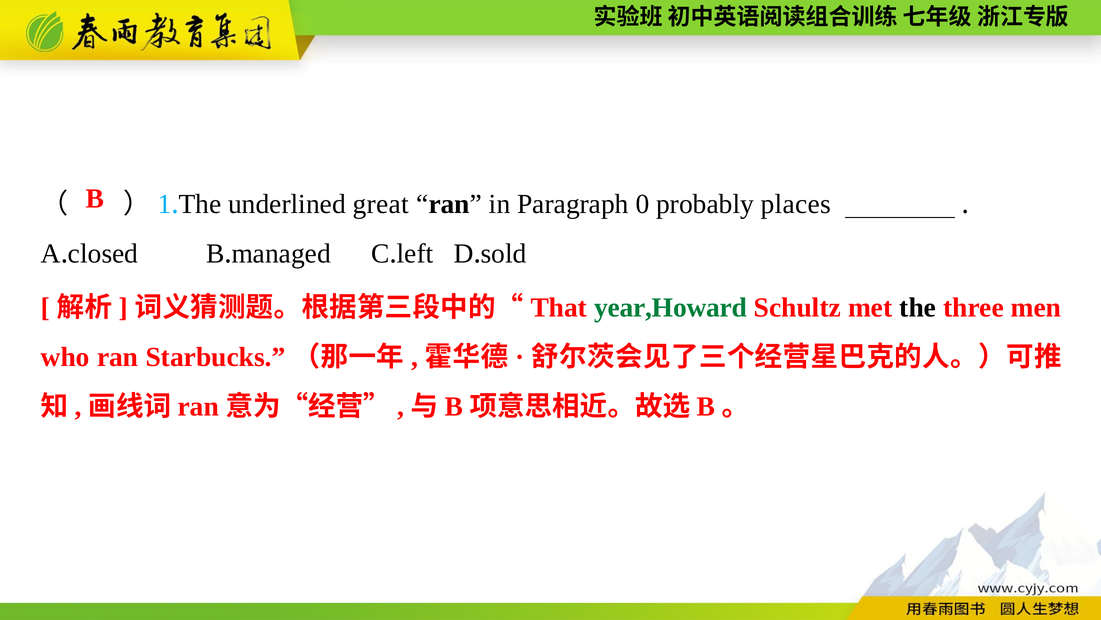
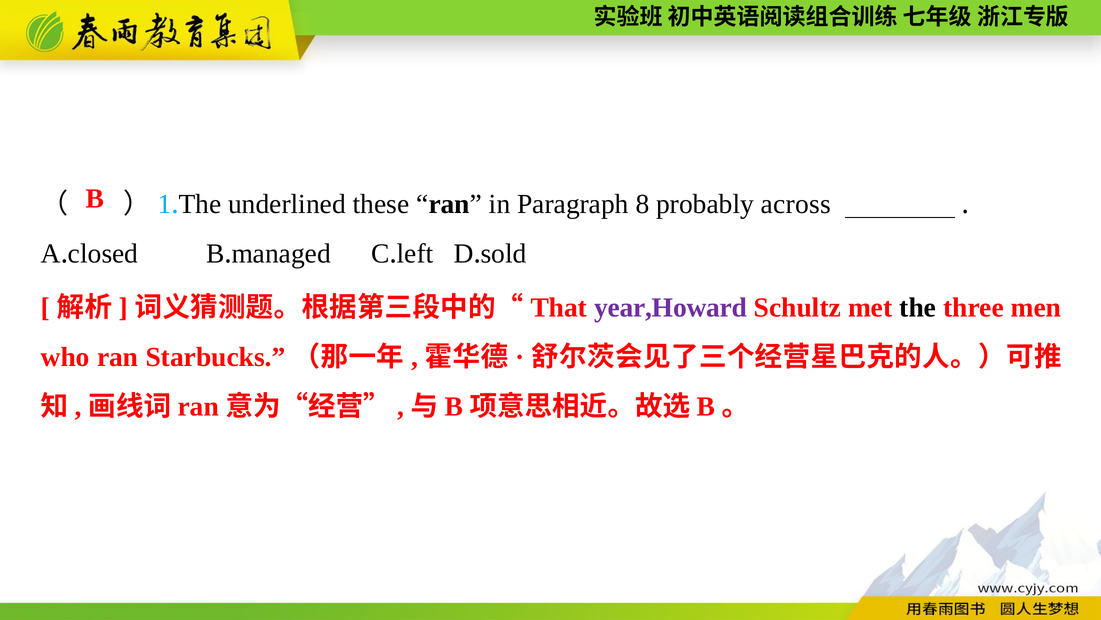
great: great -> these
0: 0 -> 8
places: places -> across
year,Howard colour: green -> purple
